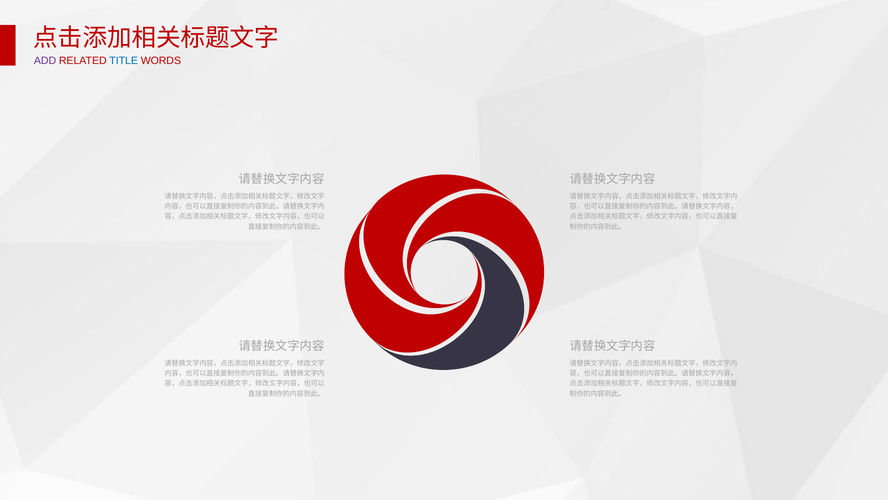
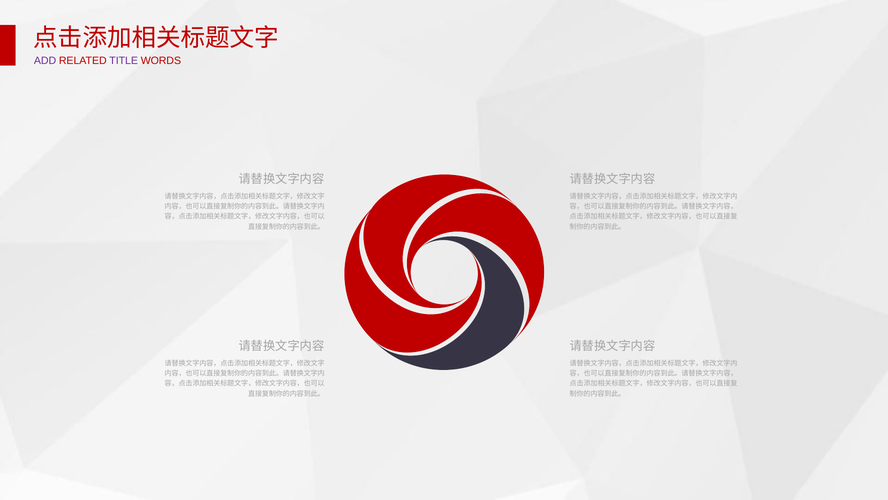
TITLE colour: blue -> purple
